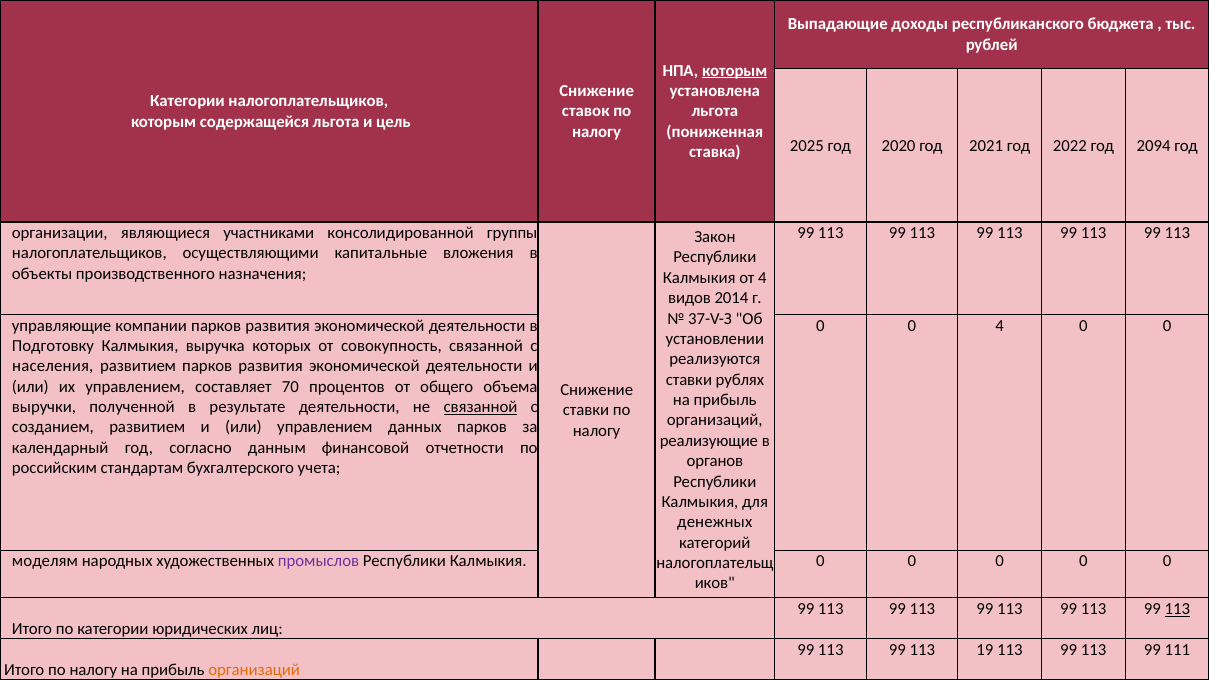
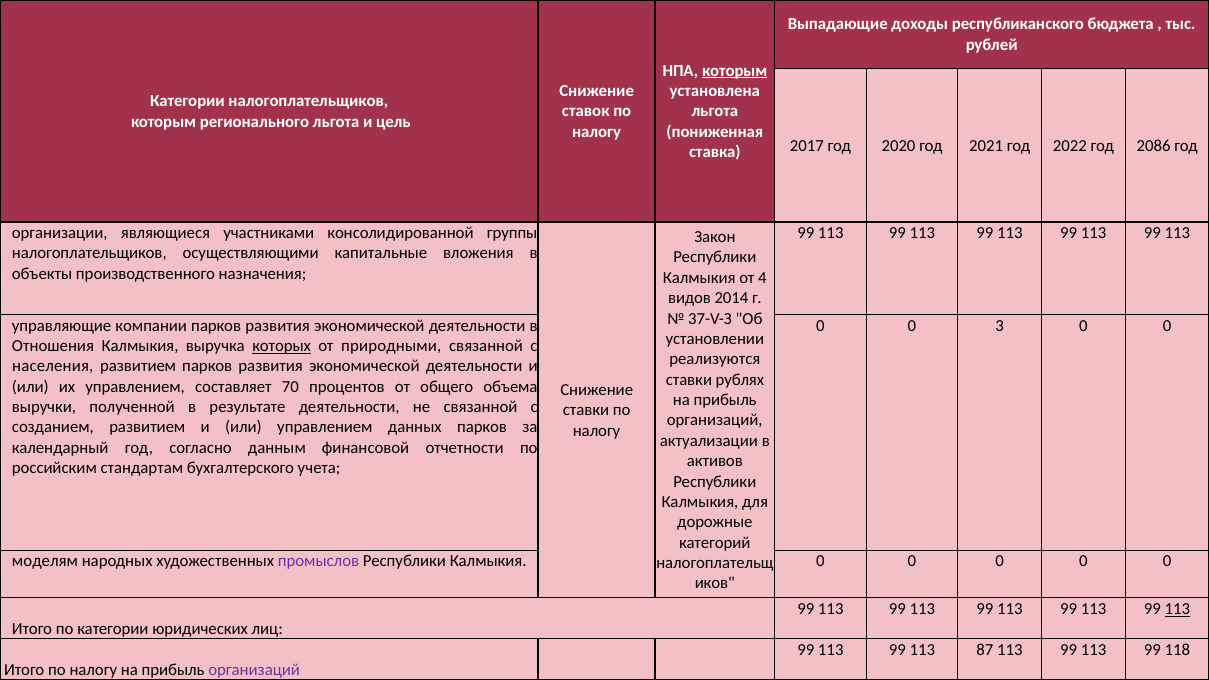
содержащейся: содержащейся -> регионального
2025: 2025 -> 2017
2094: 2094 -> 2086
0 4: 4 -> 3
Подготовку: Подготовку -> Отношения
которых underline: none -> present
совокупность: совокупность -> природными
связанной at (480, 407) underline: present -> none
реализующие: реализующие -> актуализации
органов: органов -> активов
денежных: денежных -> дорожные
19: 19 -> 87
111: 111 -> 118
организаций at (254, 670) colour: orange -> purple
